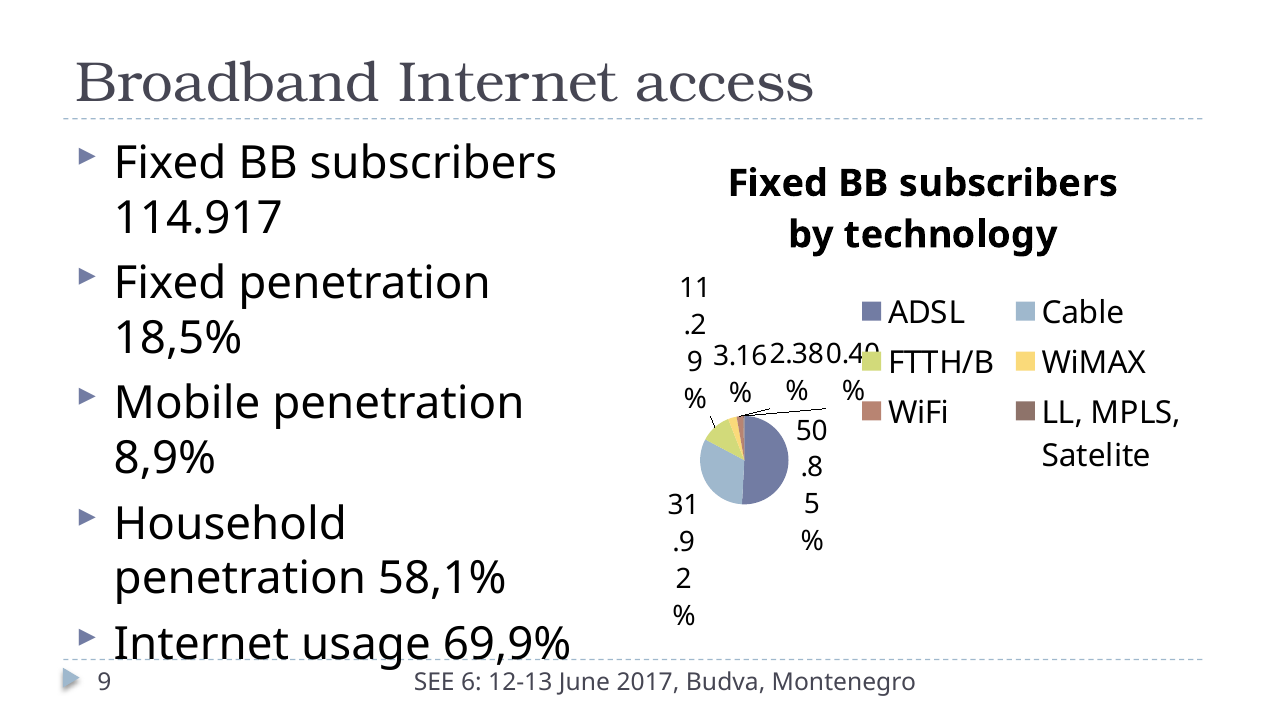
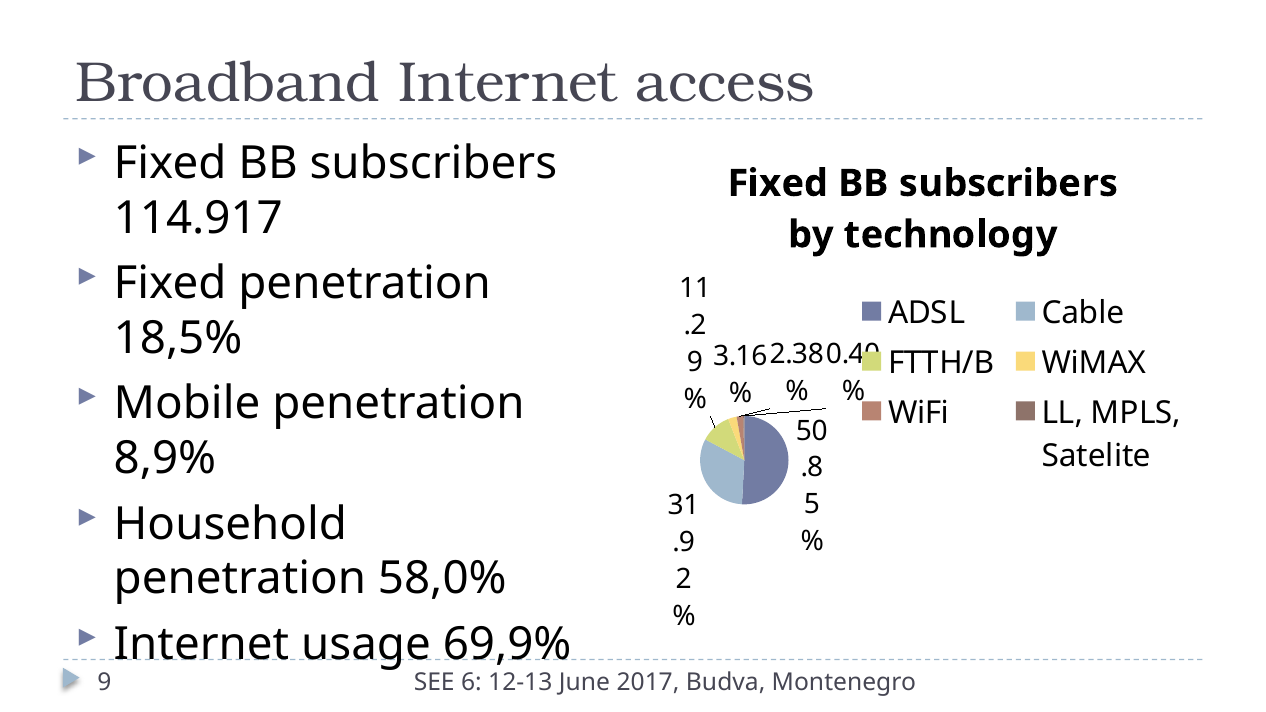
58,1%: 58,1% -> 58,0%
